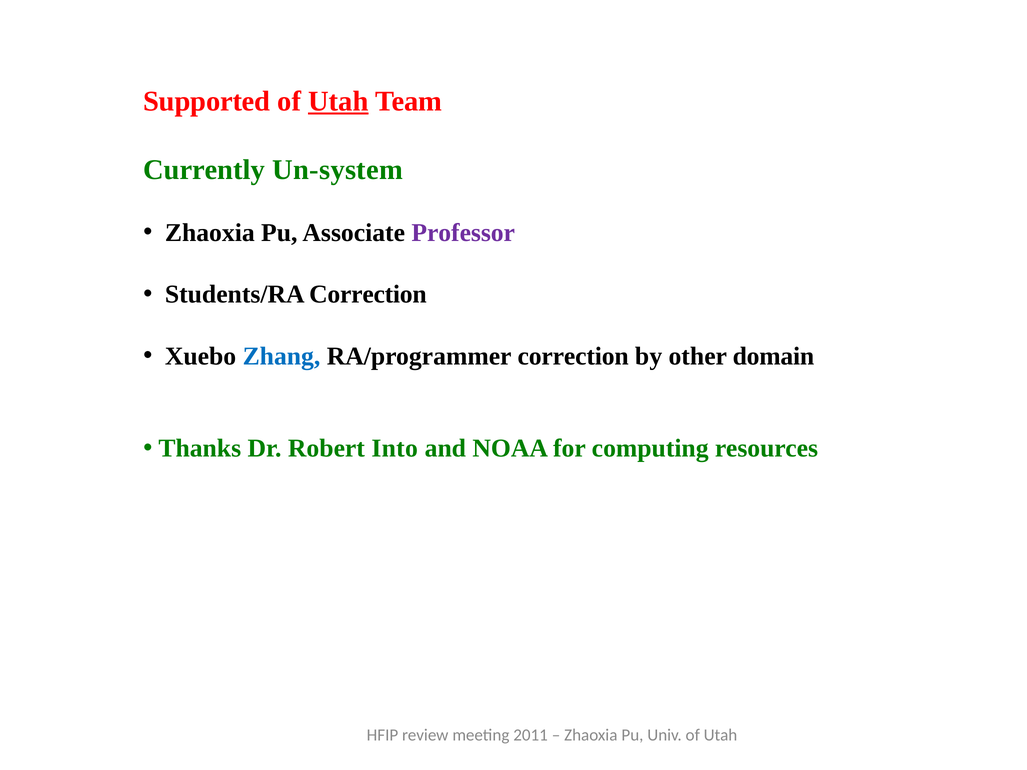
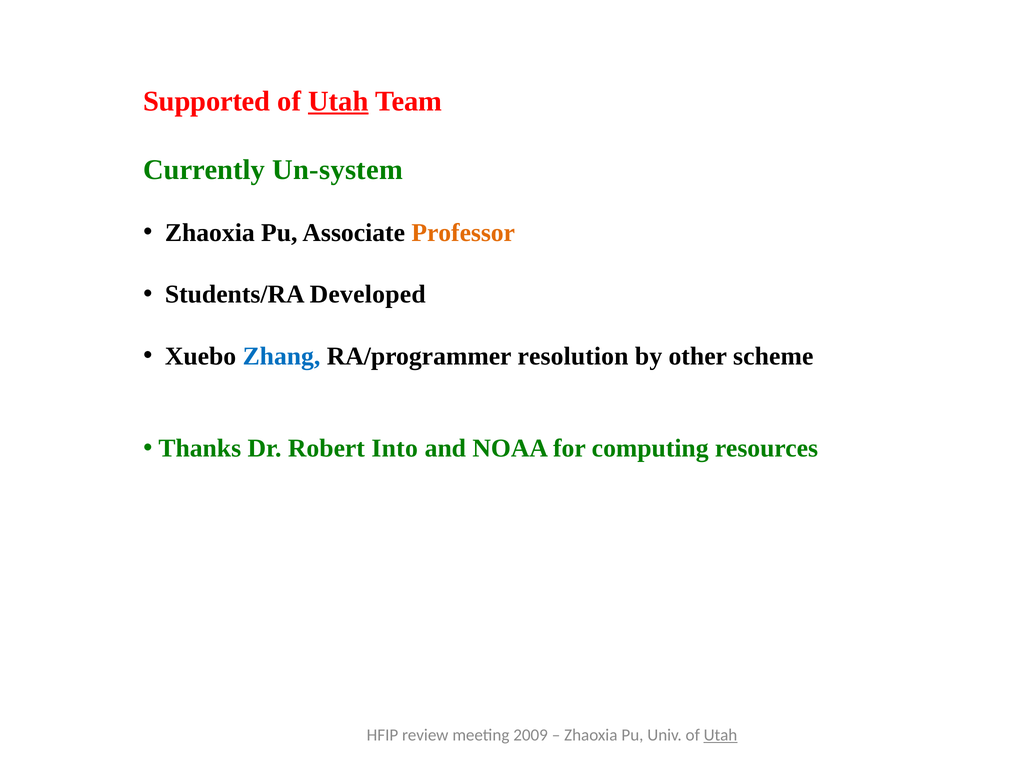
Professor colour: purple -> orange
Students/RA Correction: Correction -> Developed
RA/programmer correction: correction -> resolution
domain: domain -> scheme
2011: 2011 -> 2009
Utah at (721, 736) underline: none -> present
